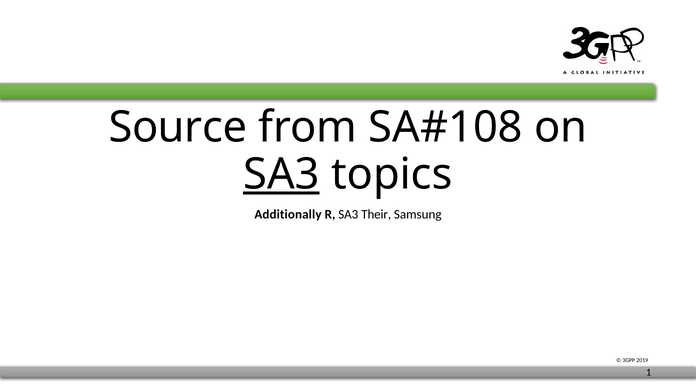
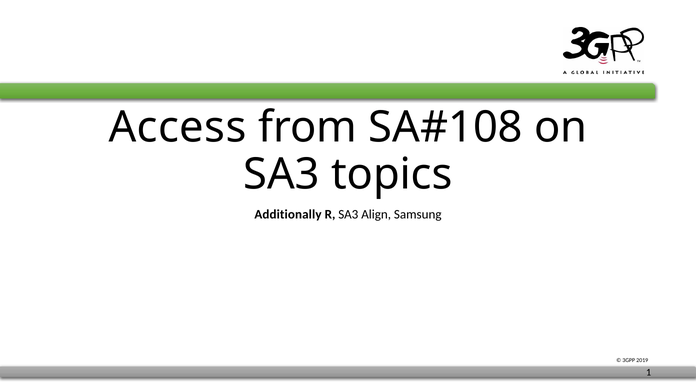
Source: Source -> Access
SA3 at (281, 174) underline: present -> none
Their: Their -> Align
